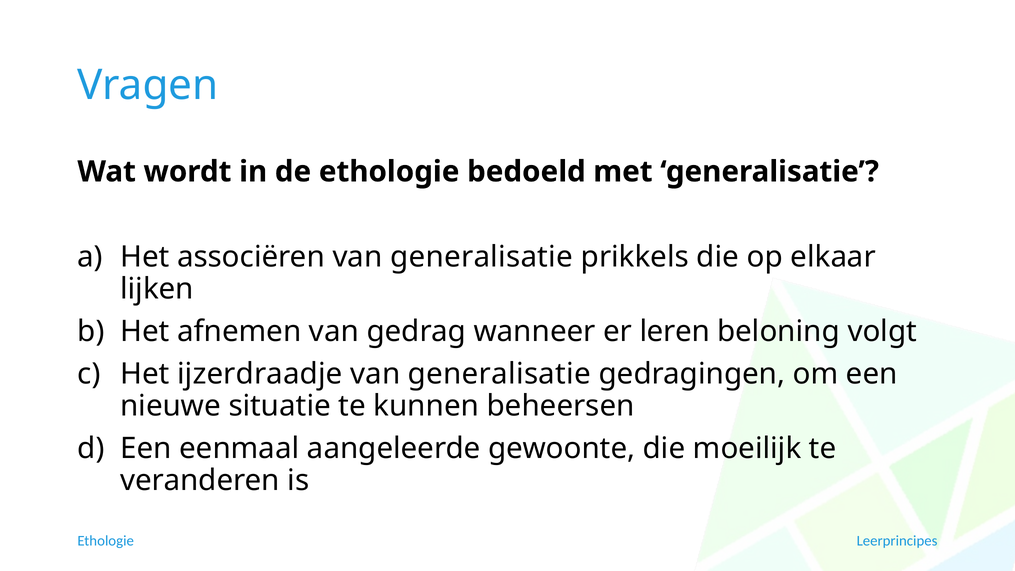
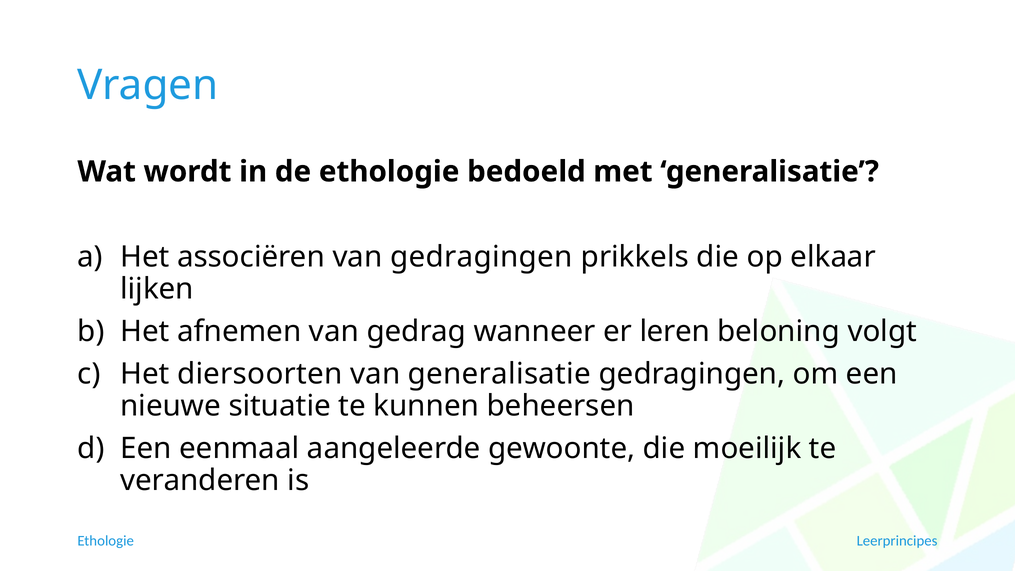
associëren van generalisatie: generalisatie -> gedragingen
ijzerdraadje: ijzerdraadje -> diersoorten
